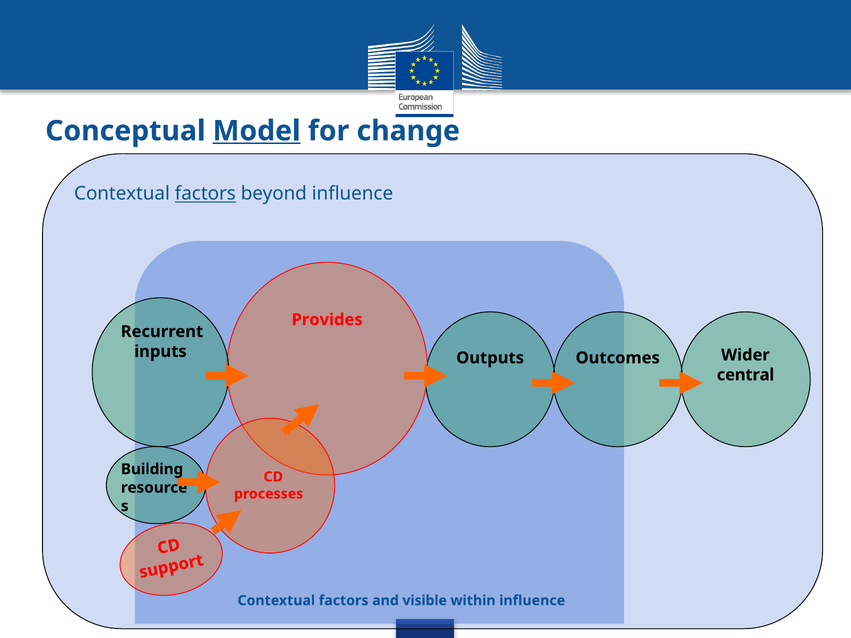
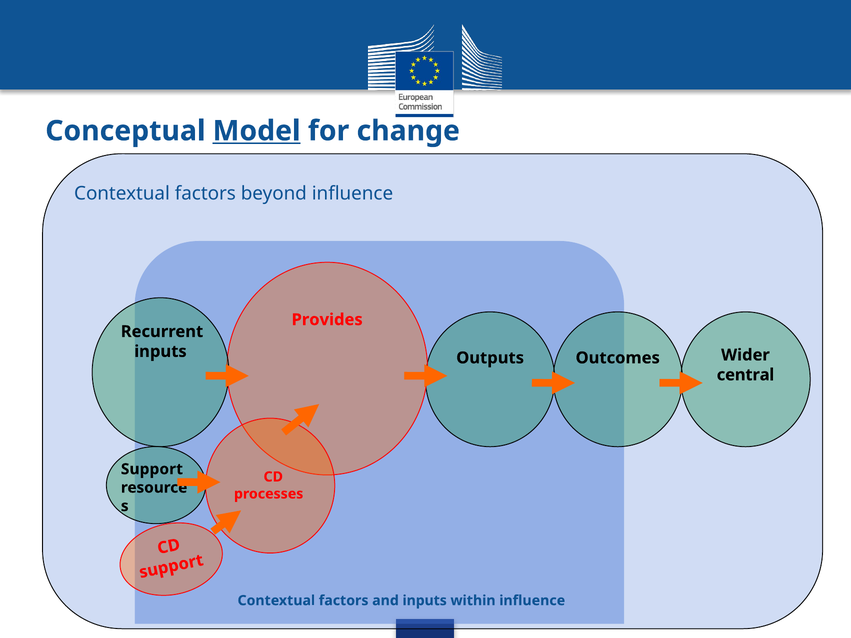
factors at (205, 194) underline: present -> none
Building at (152, 469): Building -> Support
and visible: visible -> inputs
